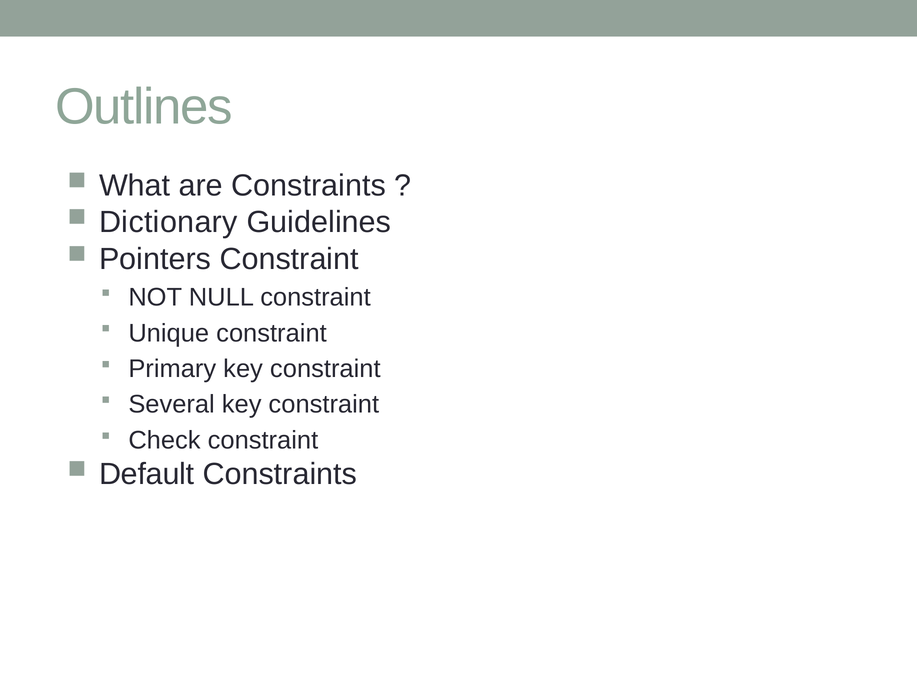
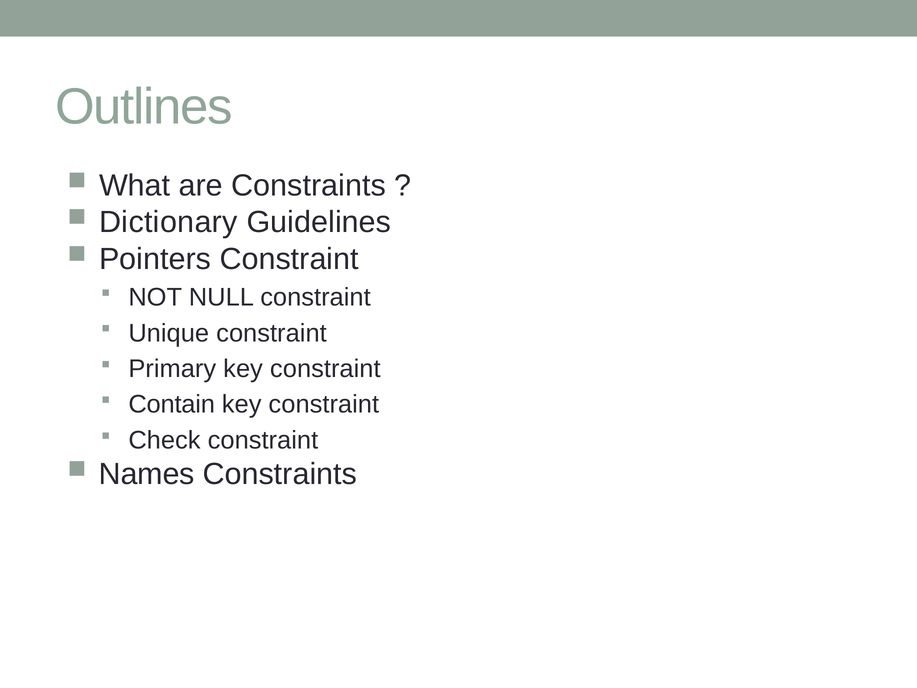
Several: Several -> Contain
Default: Default -> Names
